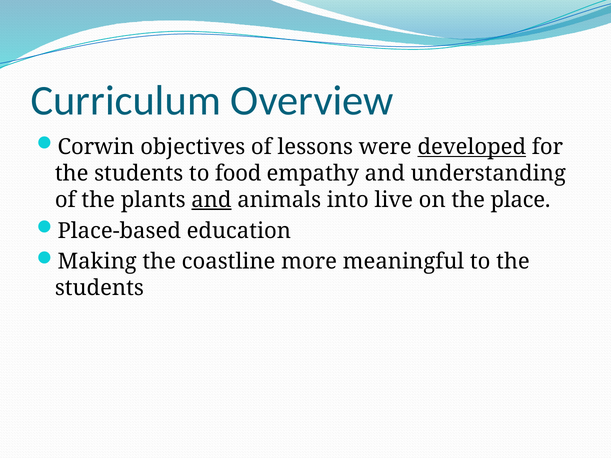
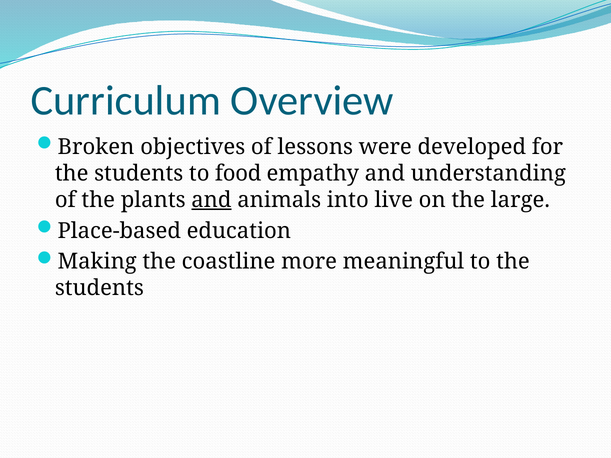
Corwin: Corwin -> Broken
developed underline: present -> none
place: place -> large
